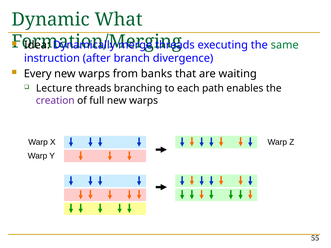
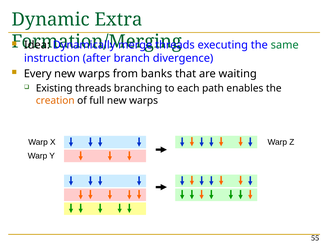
What: What -> Extra
Lecture: Lecture -> Existing
creation colour: purple -> orange
